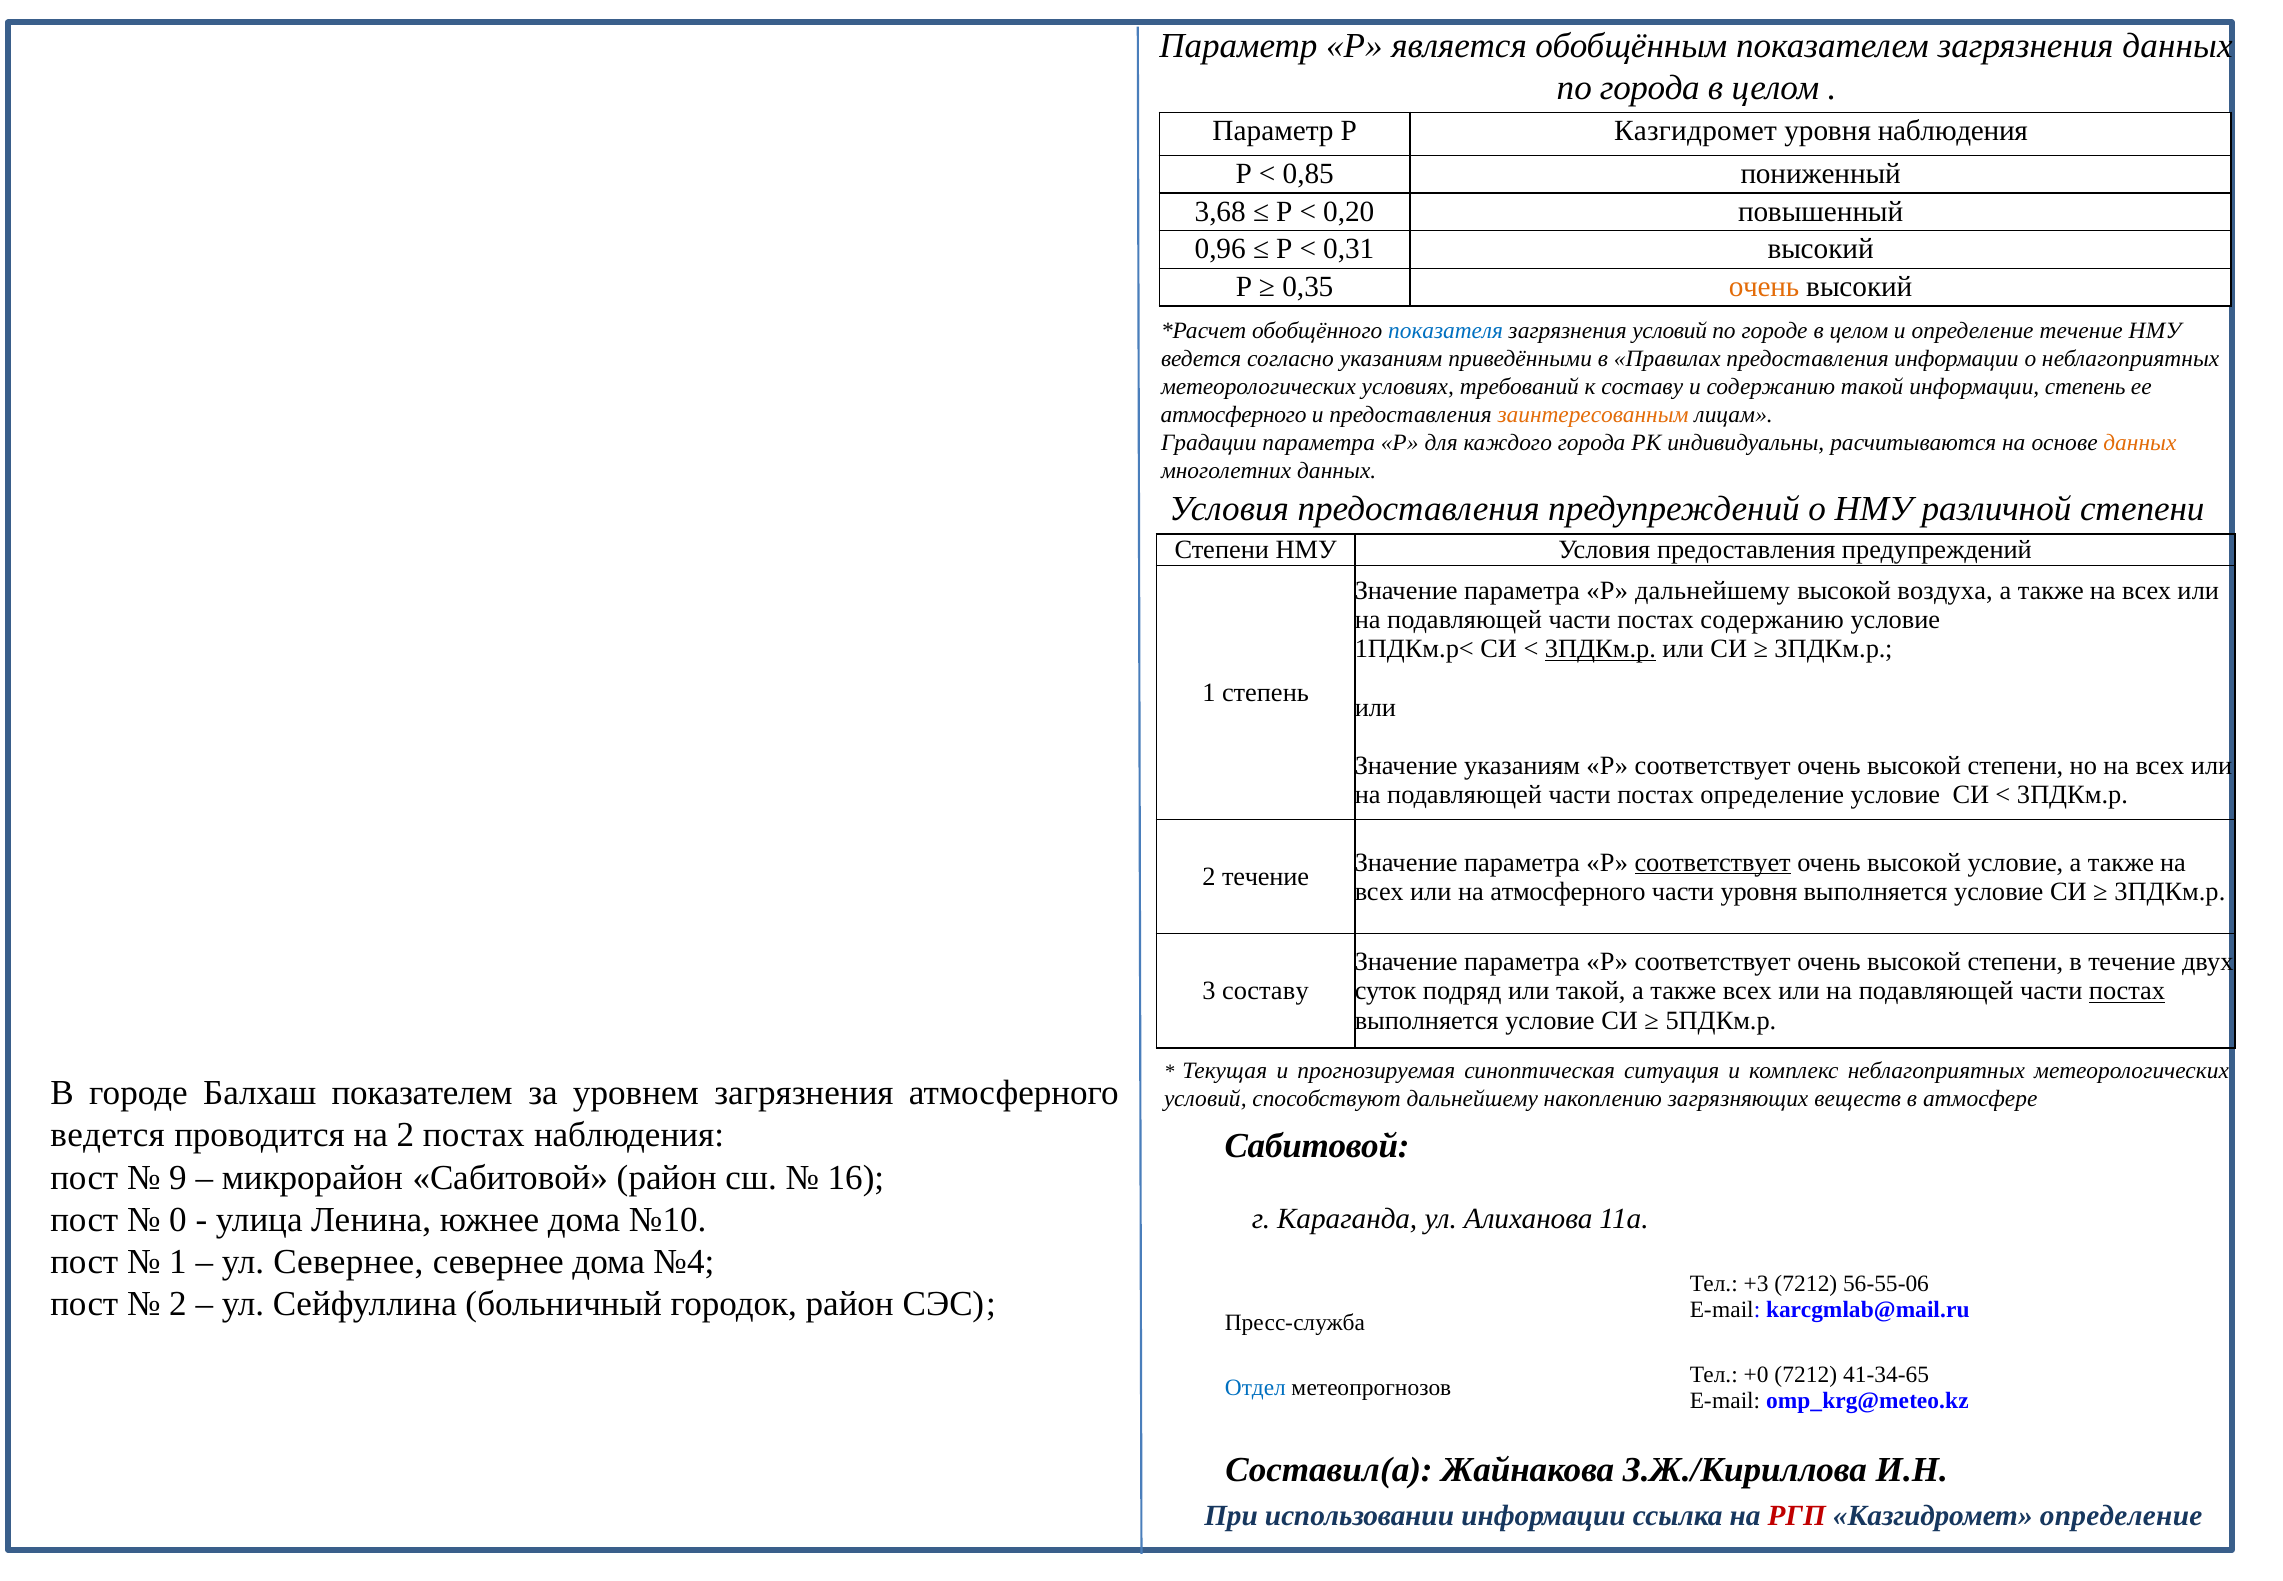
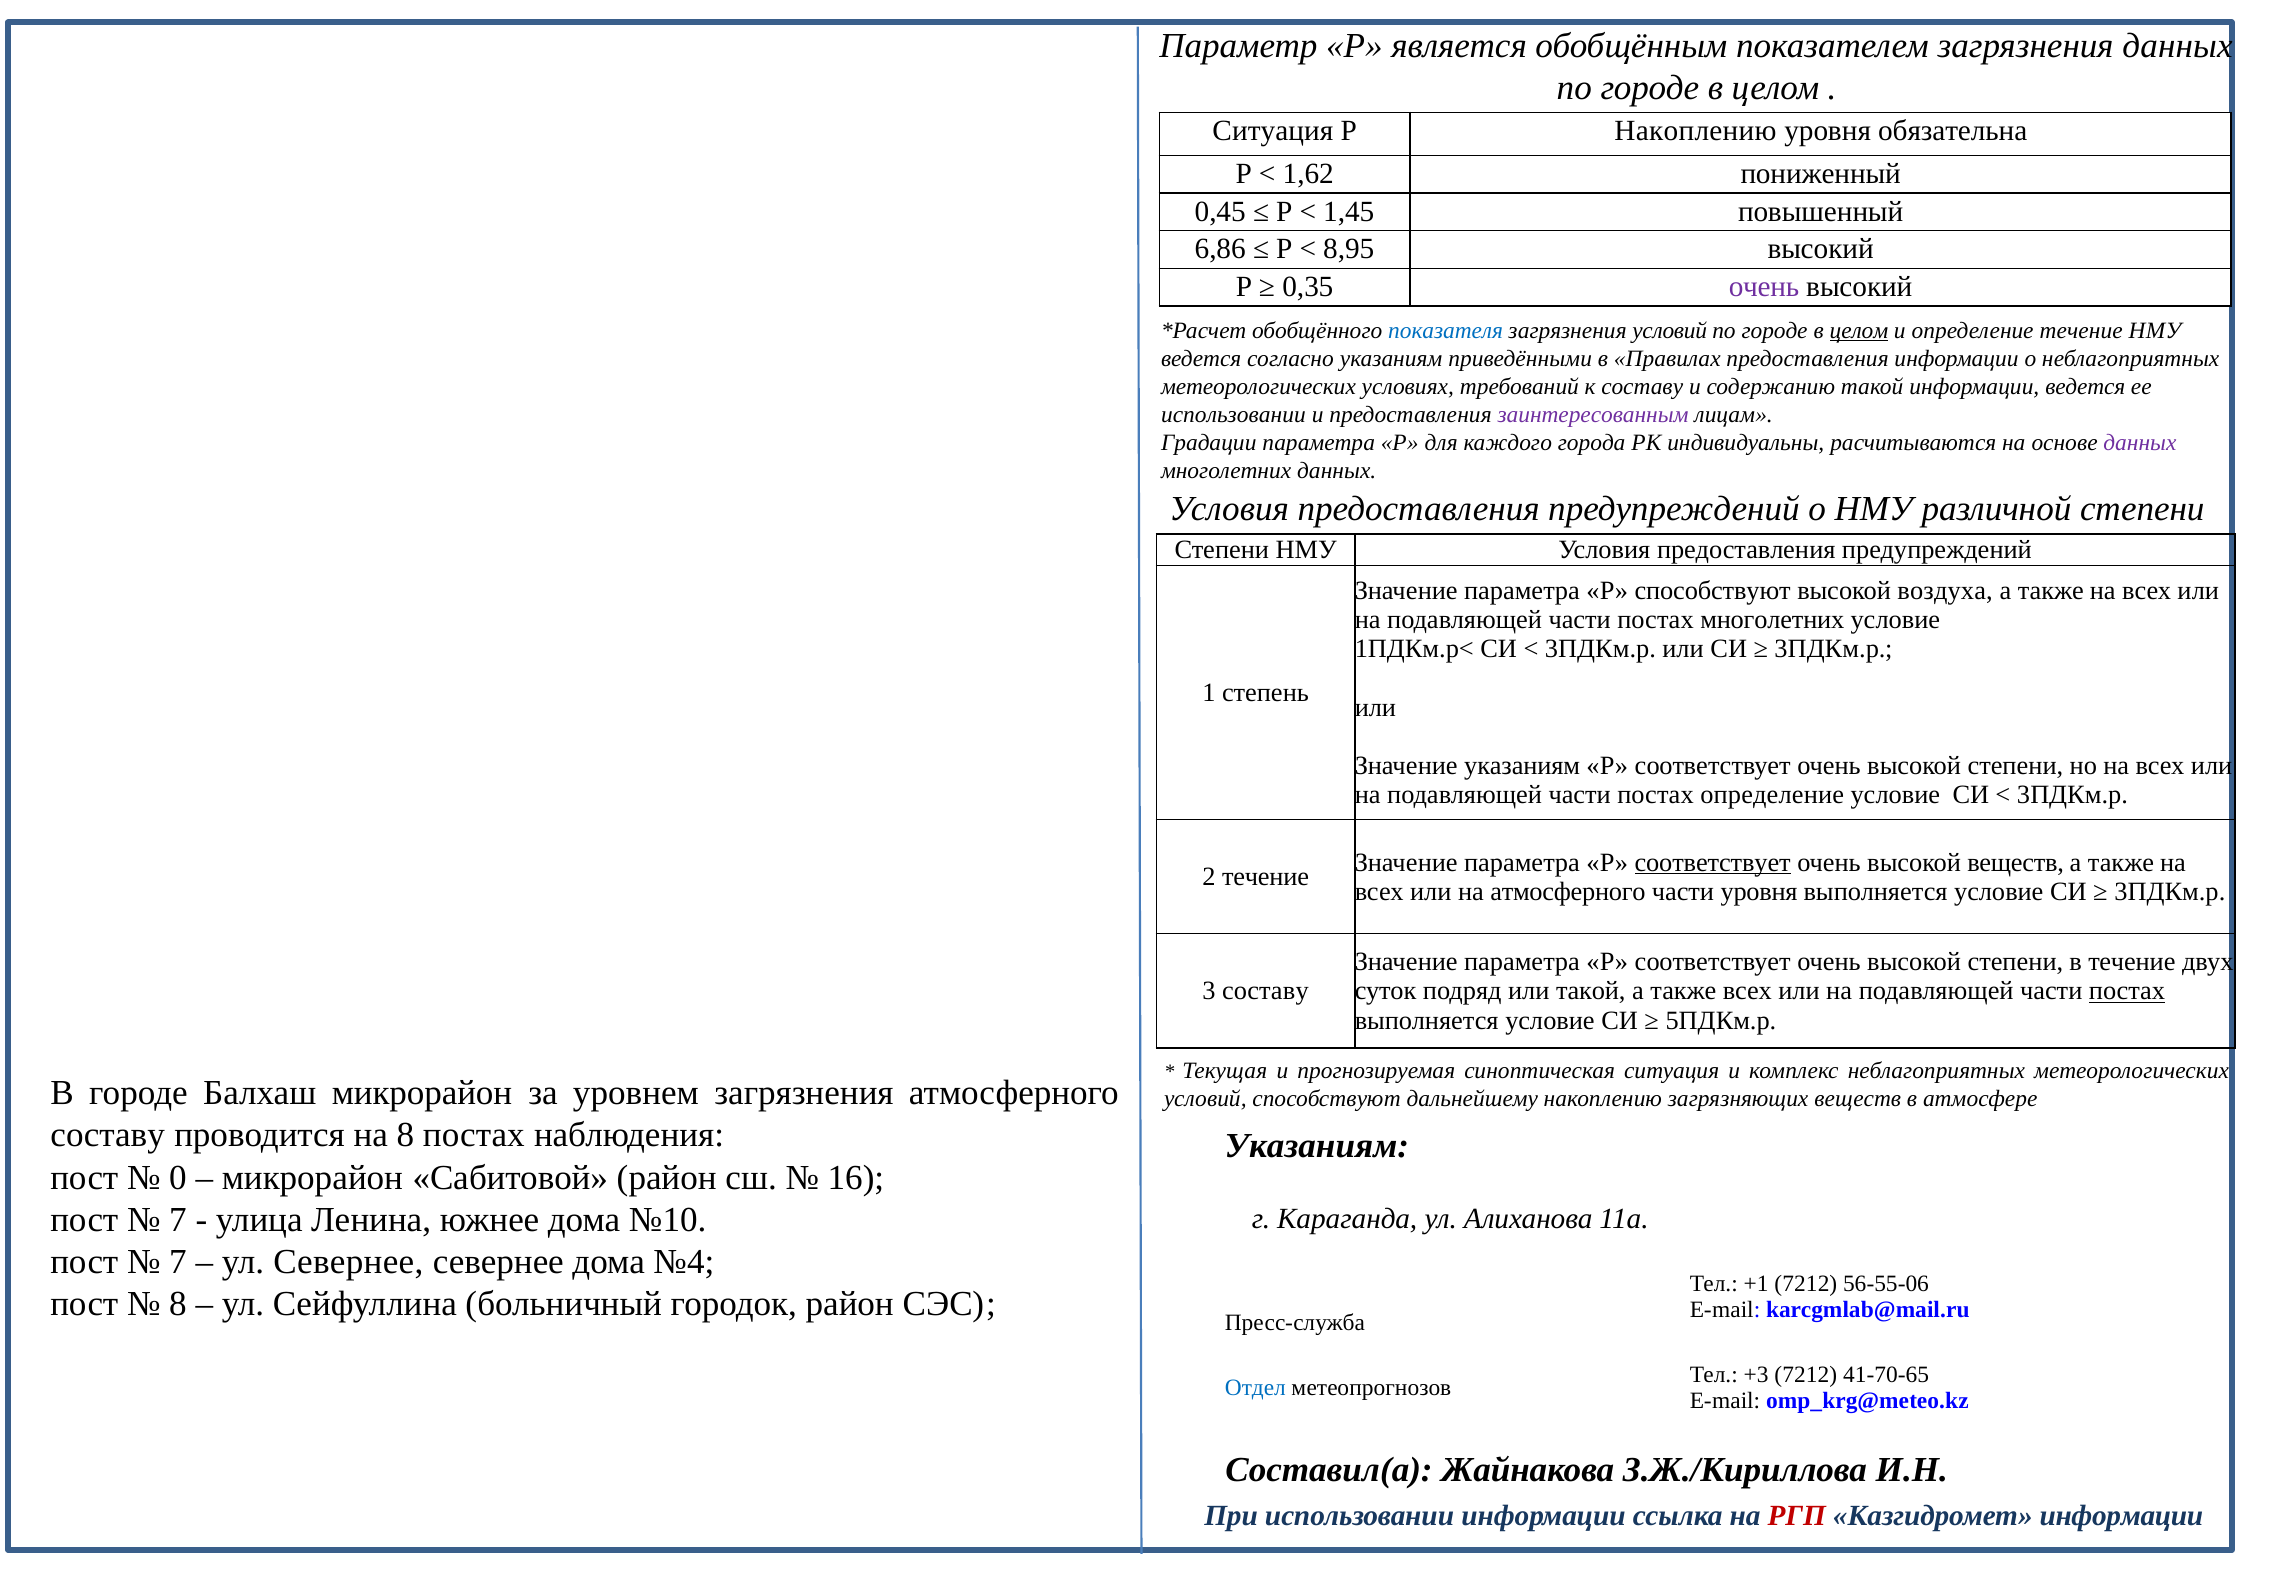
города at (1650, 88): города -> городе
Параметр at (1273, 131): Параметр -> Ситуация
Р Казгидромет: Казгидромет -> Накоплению
уровня наблюдения: наблюдения -> обязательна
0,85: 0,85 -> 1,62
3,68: 3,68 -> 0,45
0,20: 0,20 -> 1,45
0,96: 0,96 -> 6,86
0,31: 0,31 -> 8,95
очень at (1764, 287) colour: orange -> purple
целом at (1859, 330) underline: none -> present
информации степень: степень -> ведется
атмосферного at (1234, 415): атмосферного -> использовании
заинтересованным colour: orange -> purple
данных at (2140, 443) colour: orange -> purple
Р дальнейшему: дальнейшему -> способствуют
постах содержанию: содержанию -> многолетних
3ПДКм.р at (1600, 649) underline: present -> none
высокой условие: условие -> веществ
Балхаш показателем: показателем -> микрорайон
ведется at (108, 1135): ведется -> составу
на 2: 2 -> 8
Сабитовой at (1317, 1145): Сабитовой -> Указаниям
9: 9 -> 0
0 at (178, 1219): 0 -> 7
1 at (178, 1261): 1 -> 7
+3: +3 -> +1
2 at (178, 1304): 2 -> 8
+0: +0 -> +3
41-34-65: 41-34-65 -> 41-70-65
Казгидромет определение: определение -> информации
